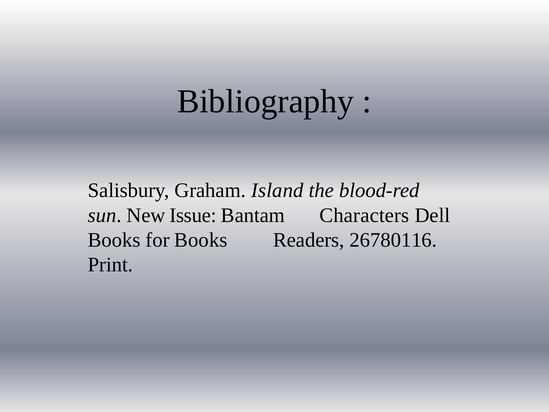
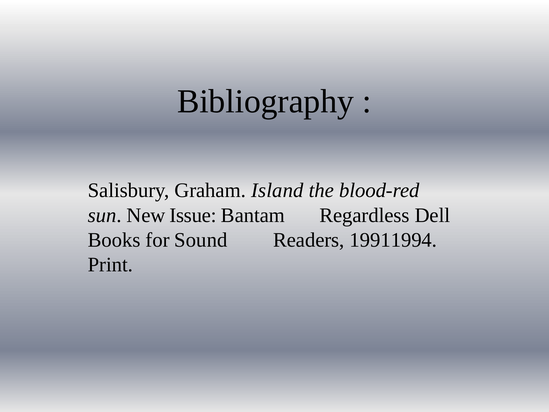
Characters: Characters -> Regardless
for Books: Books -> Sound
26780116: 26780116 -> 19911994
